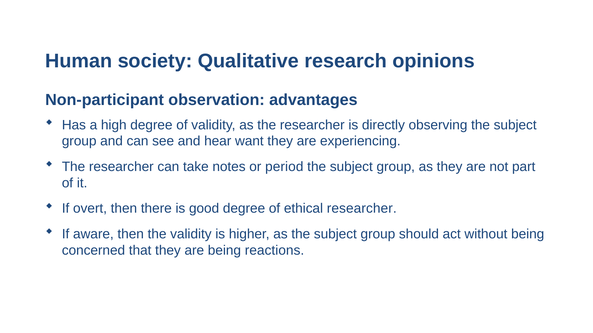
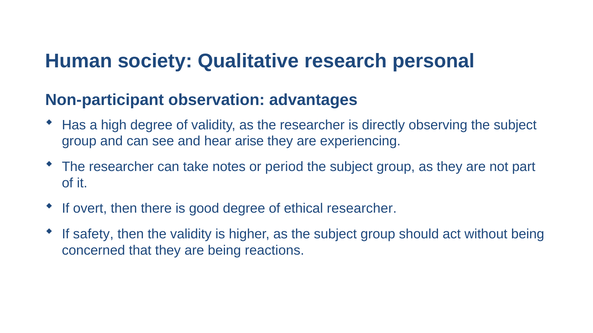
opinions: opinions -> personal
want: want -> arise
aware: aware -> safety
